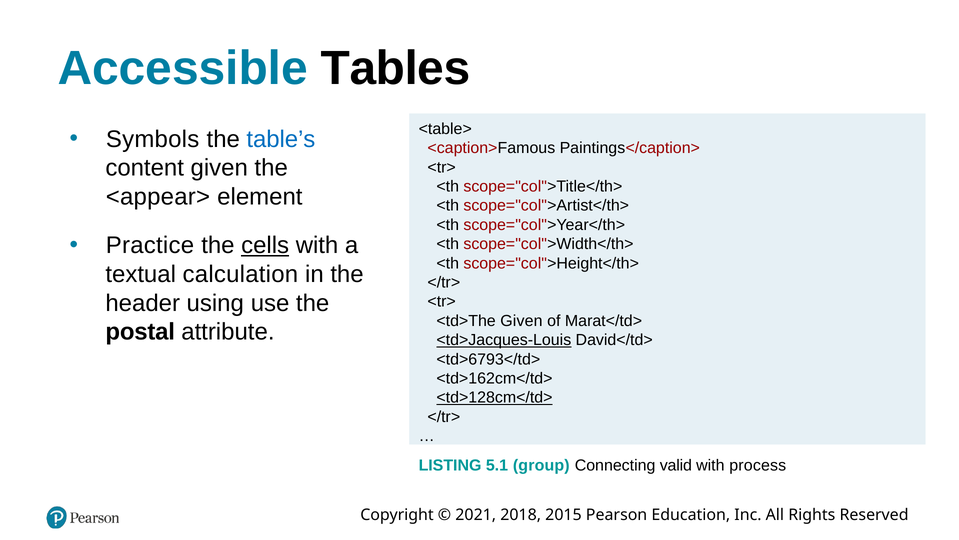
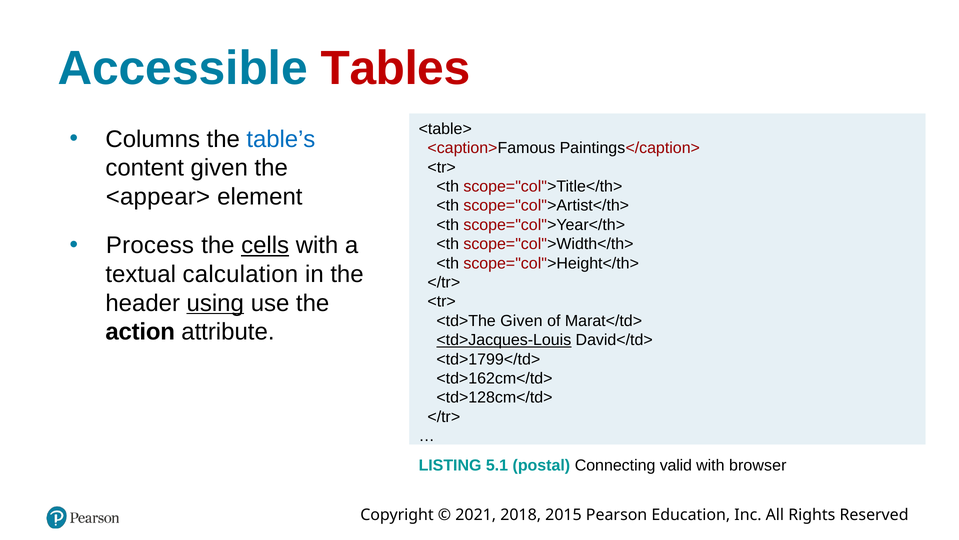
Tables colour: black -> red
Symbols: Symbols -> Columns
Practice: Practice -> Process
using underline: none -> present
postal: postal -> action
<td>6793</td>: <td>6793</td> -> <td>1799</td>
<td>128cm</td> underline: present -> none
group: group -> postal
process: process -> browser
